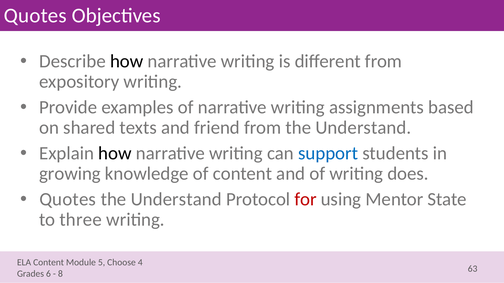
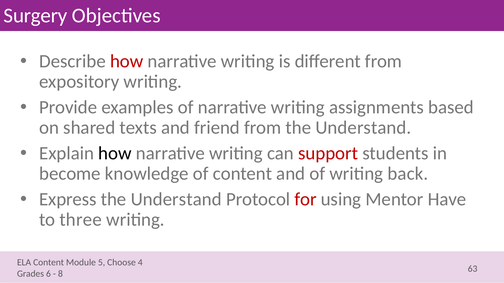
Quotes at (35, 16): Quotes -> Surgery
how at (127, 61) colour: black -> red
support colour: blue -> red
growing: growing -> become
does: does -> back
Quotes at (68, 200): Quotes -> Express
State: State -> Have
